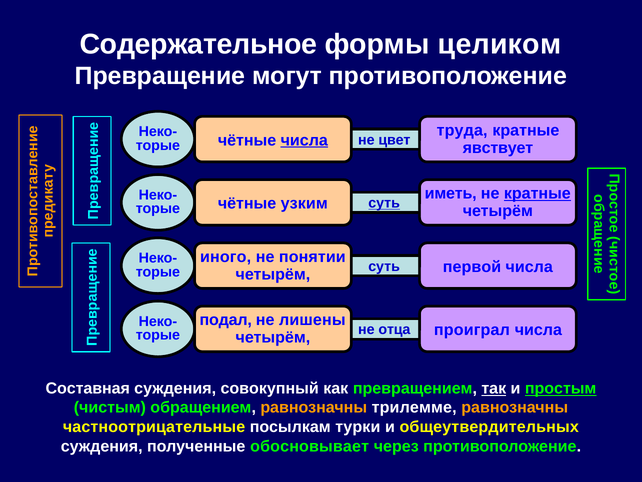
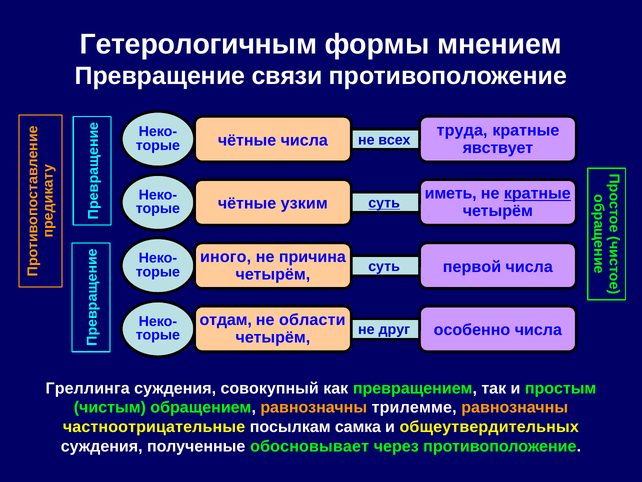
Содержательное: Содержательное -> Гетерологичным
целиком: целиком -> мнением
могут: могут -> связи
числа at (304, 140) underline: present -> none
цвет: цвет -> всех
понятии: понятии -> причина
подал: подал -> отдам
лишены: лишены -> области
отца: отца -> друг
проиграл: проиграл -> особенно
Составная: Составная -> Греллинга
так underline: present -> none
простым underline: present -> none
турки: турки -> самка
